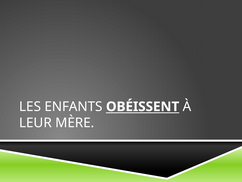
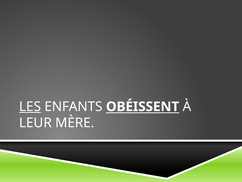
LES underline: none -> present
